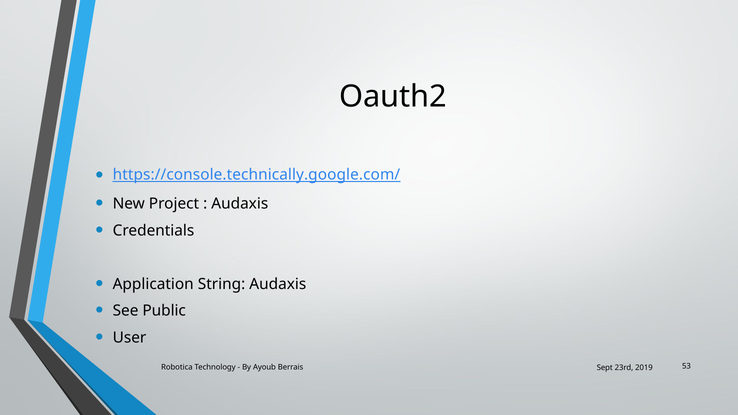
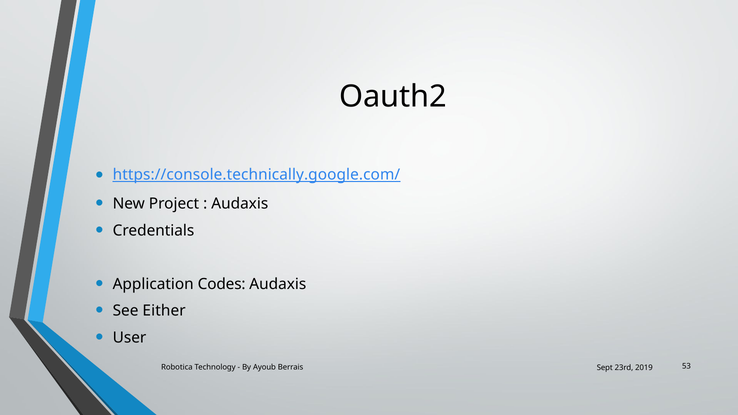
String: String -> Codes
Public: Public -> Either
